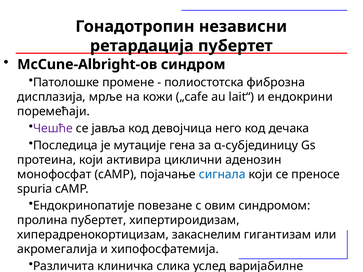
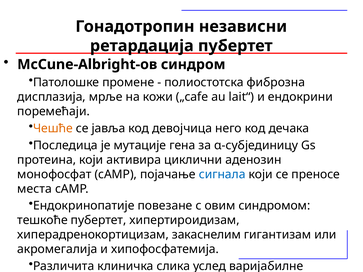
Чешће colour: purple -> orange
spuria: spuria -> места
пролина: пролина -> тешкоће
